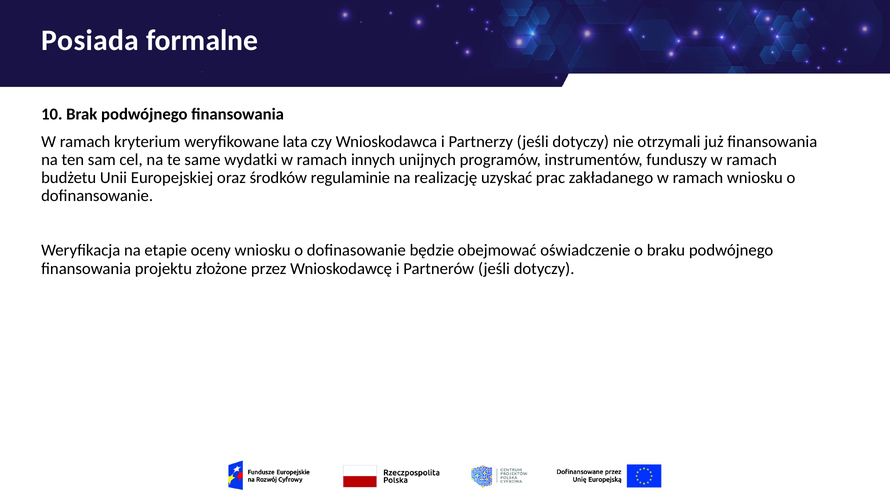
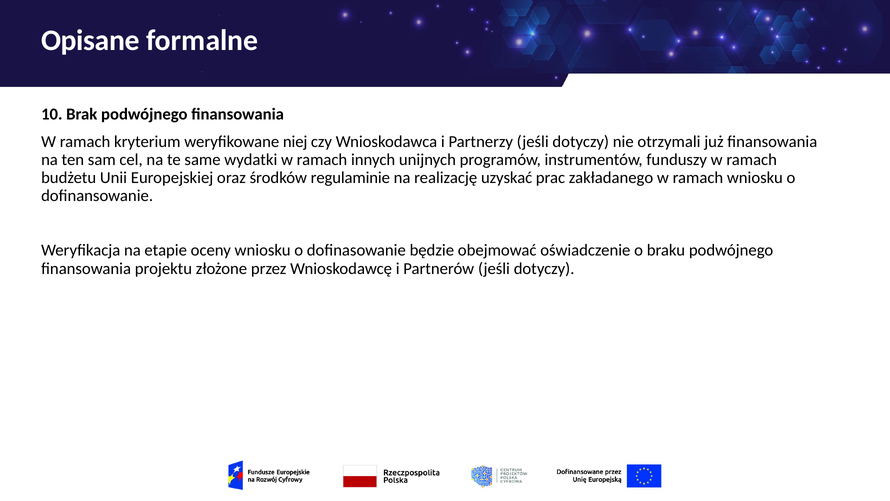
Posiada: Posiada -> Opisane
lata: lata -> niej
